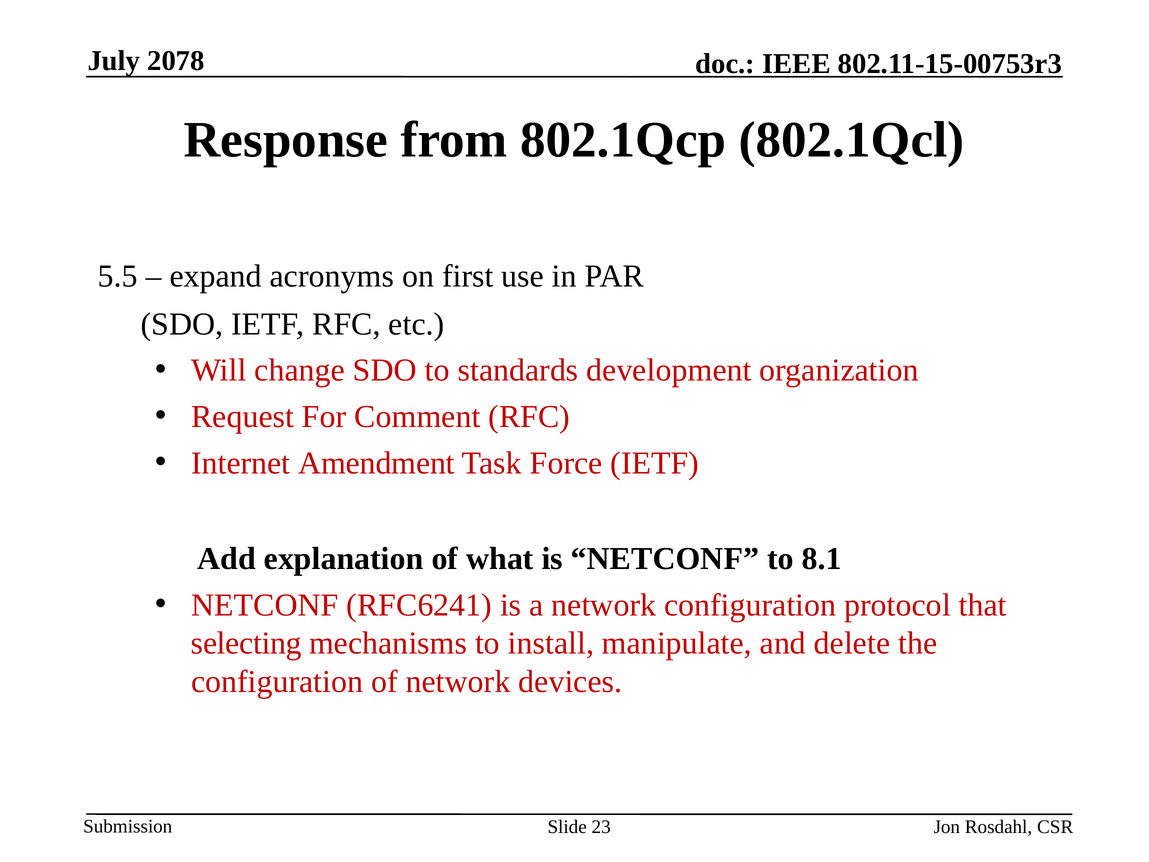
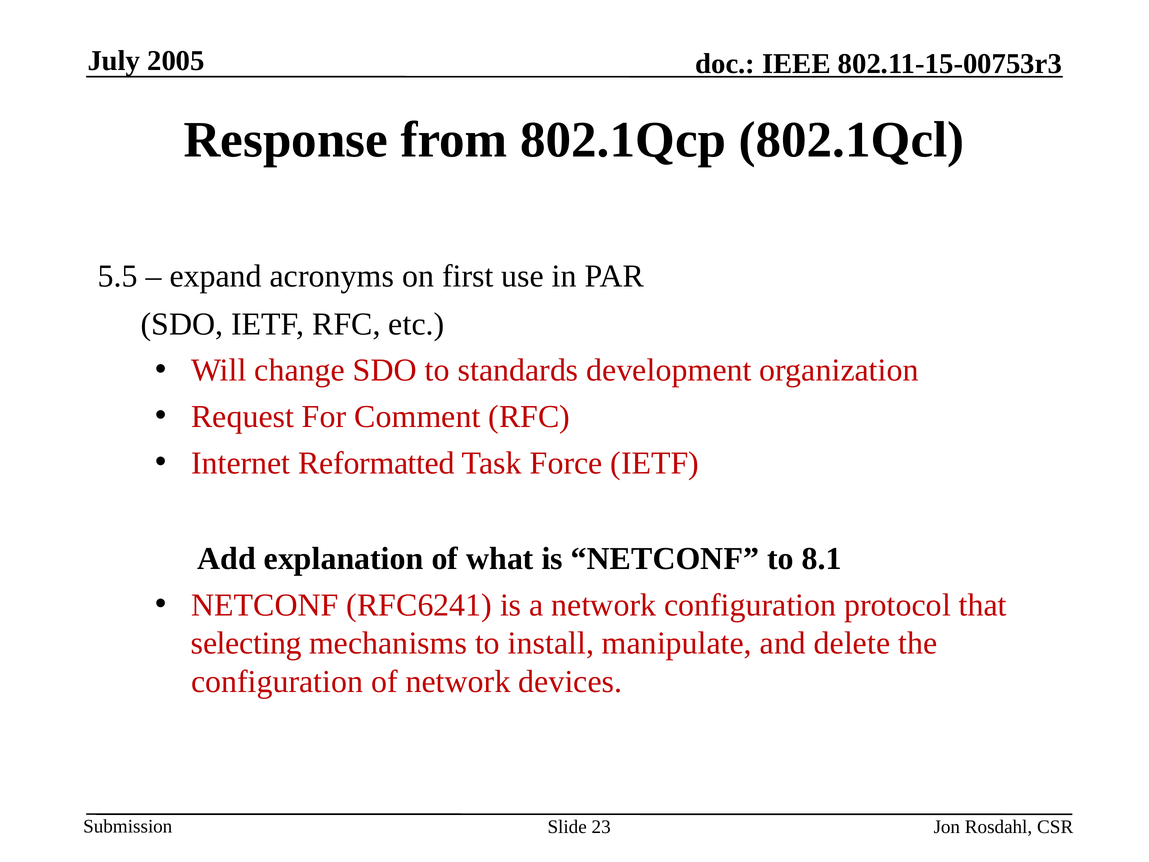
2078: 2078 -> 2005
Amendment: Amendment -> Reformatted
